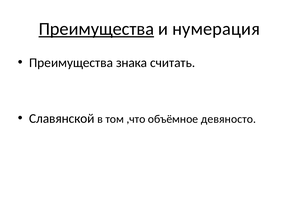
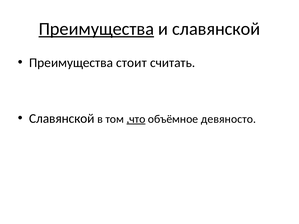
и нумерация: нумерация -> славянской
знака: знака -> стоит
,что underline: none -> present
